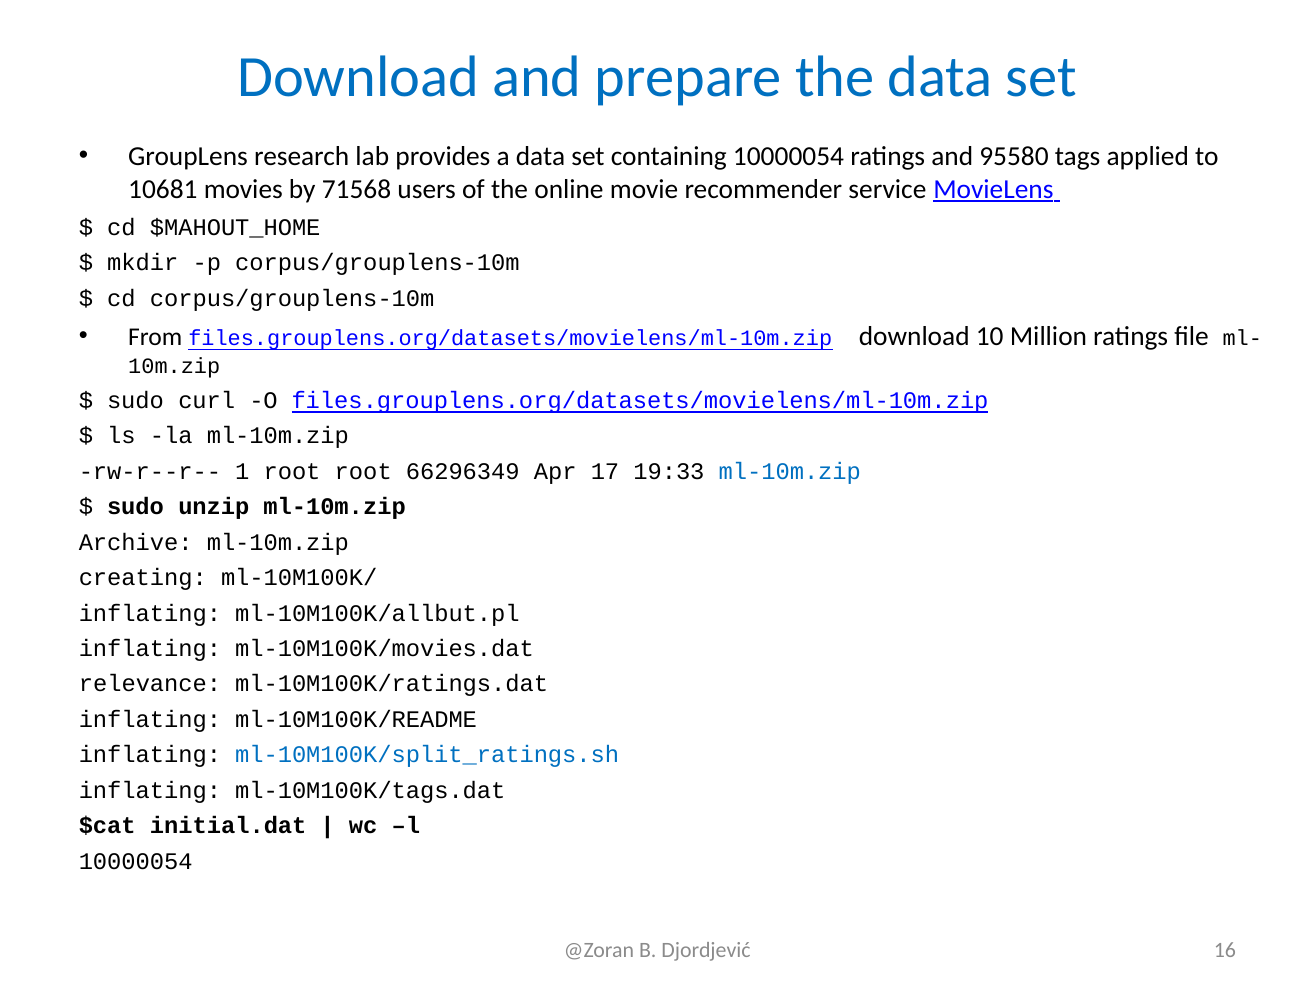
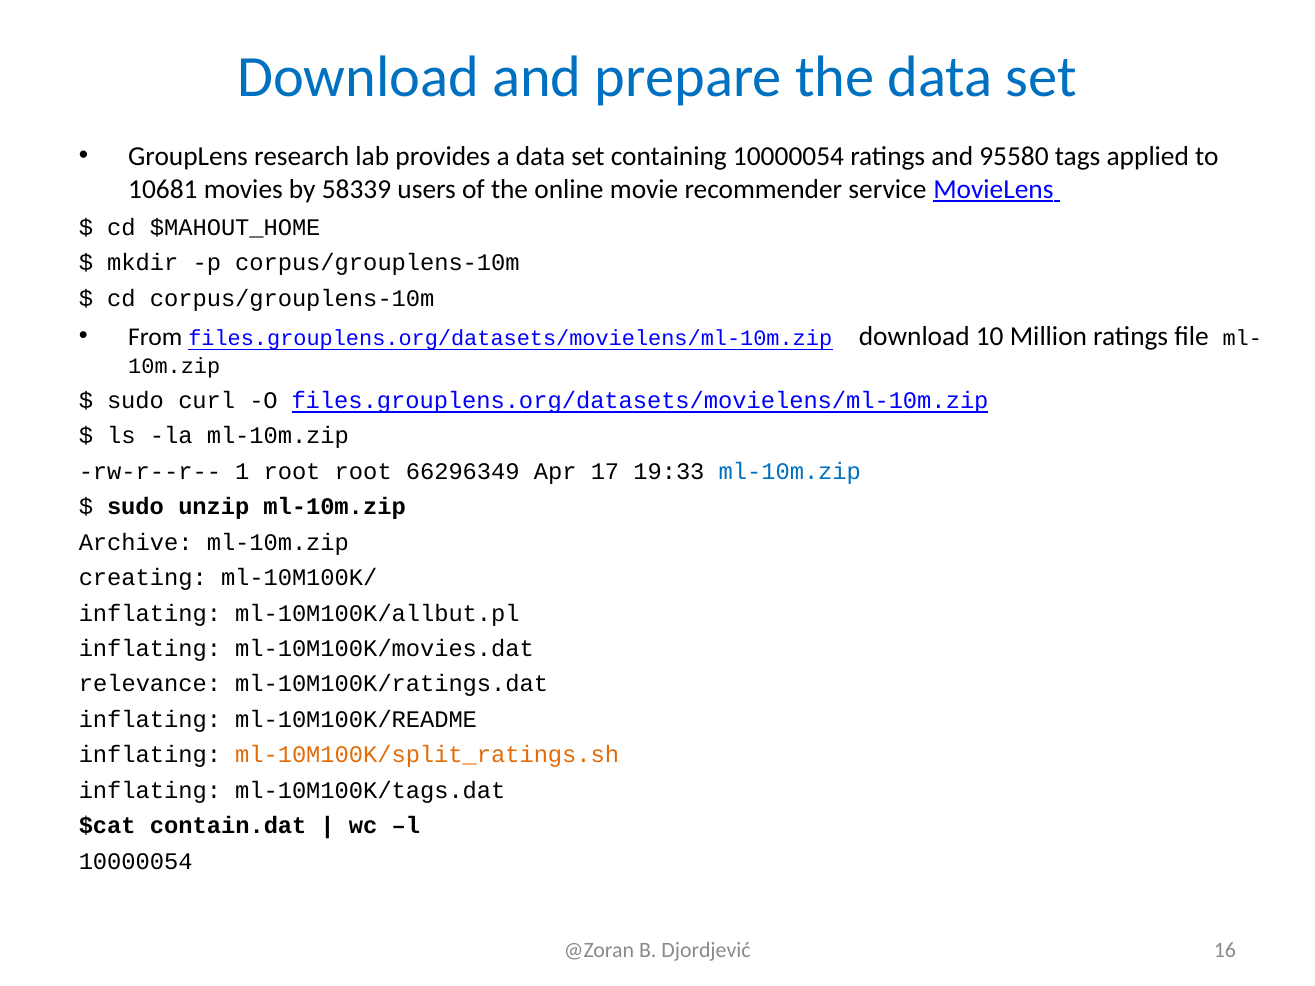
71568: 71568 -> 58339
ml-10M100K/split_ratings.sh colour: blue -> orange
initial.dat: initial.dat -> contain.dat
